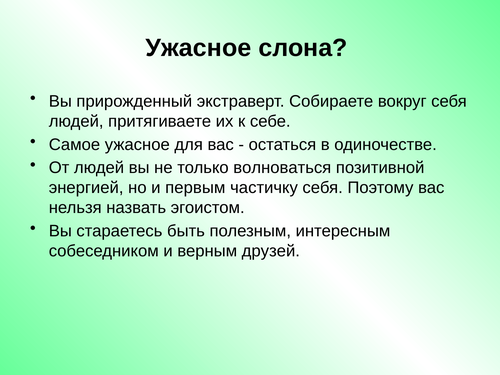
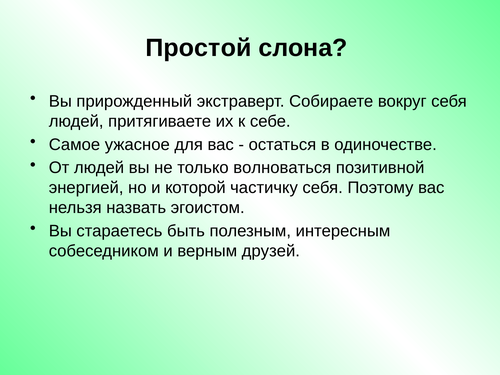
Ужасное at (198, 48): Ужасное -> Простой
первым: первым -> которой
